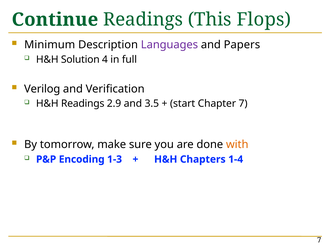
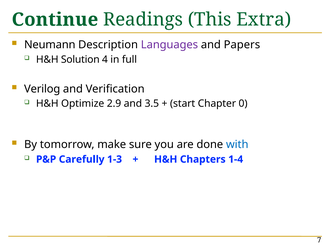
Flops: Flops -> Extra
Minimum: Minimum -> Neumann
H&H Readings: Readings -> Optimize
Chapter 7: 7 -> 0
with colour: orange -> blue
Encoding: Encoding -> Carefully
